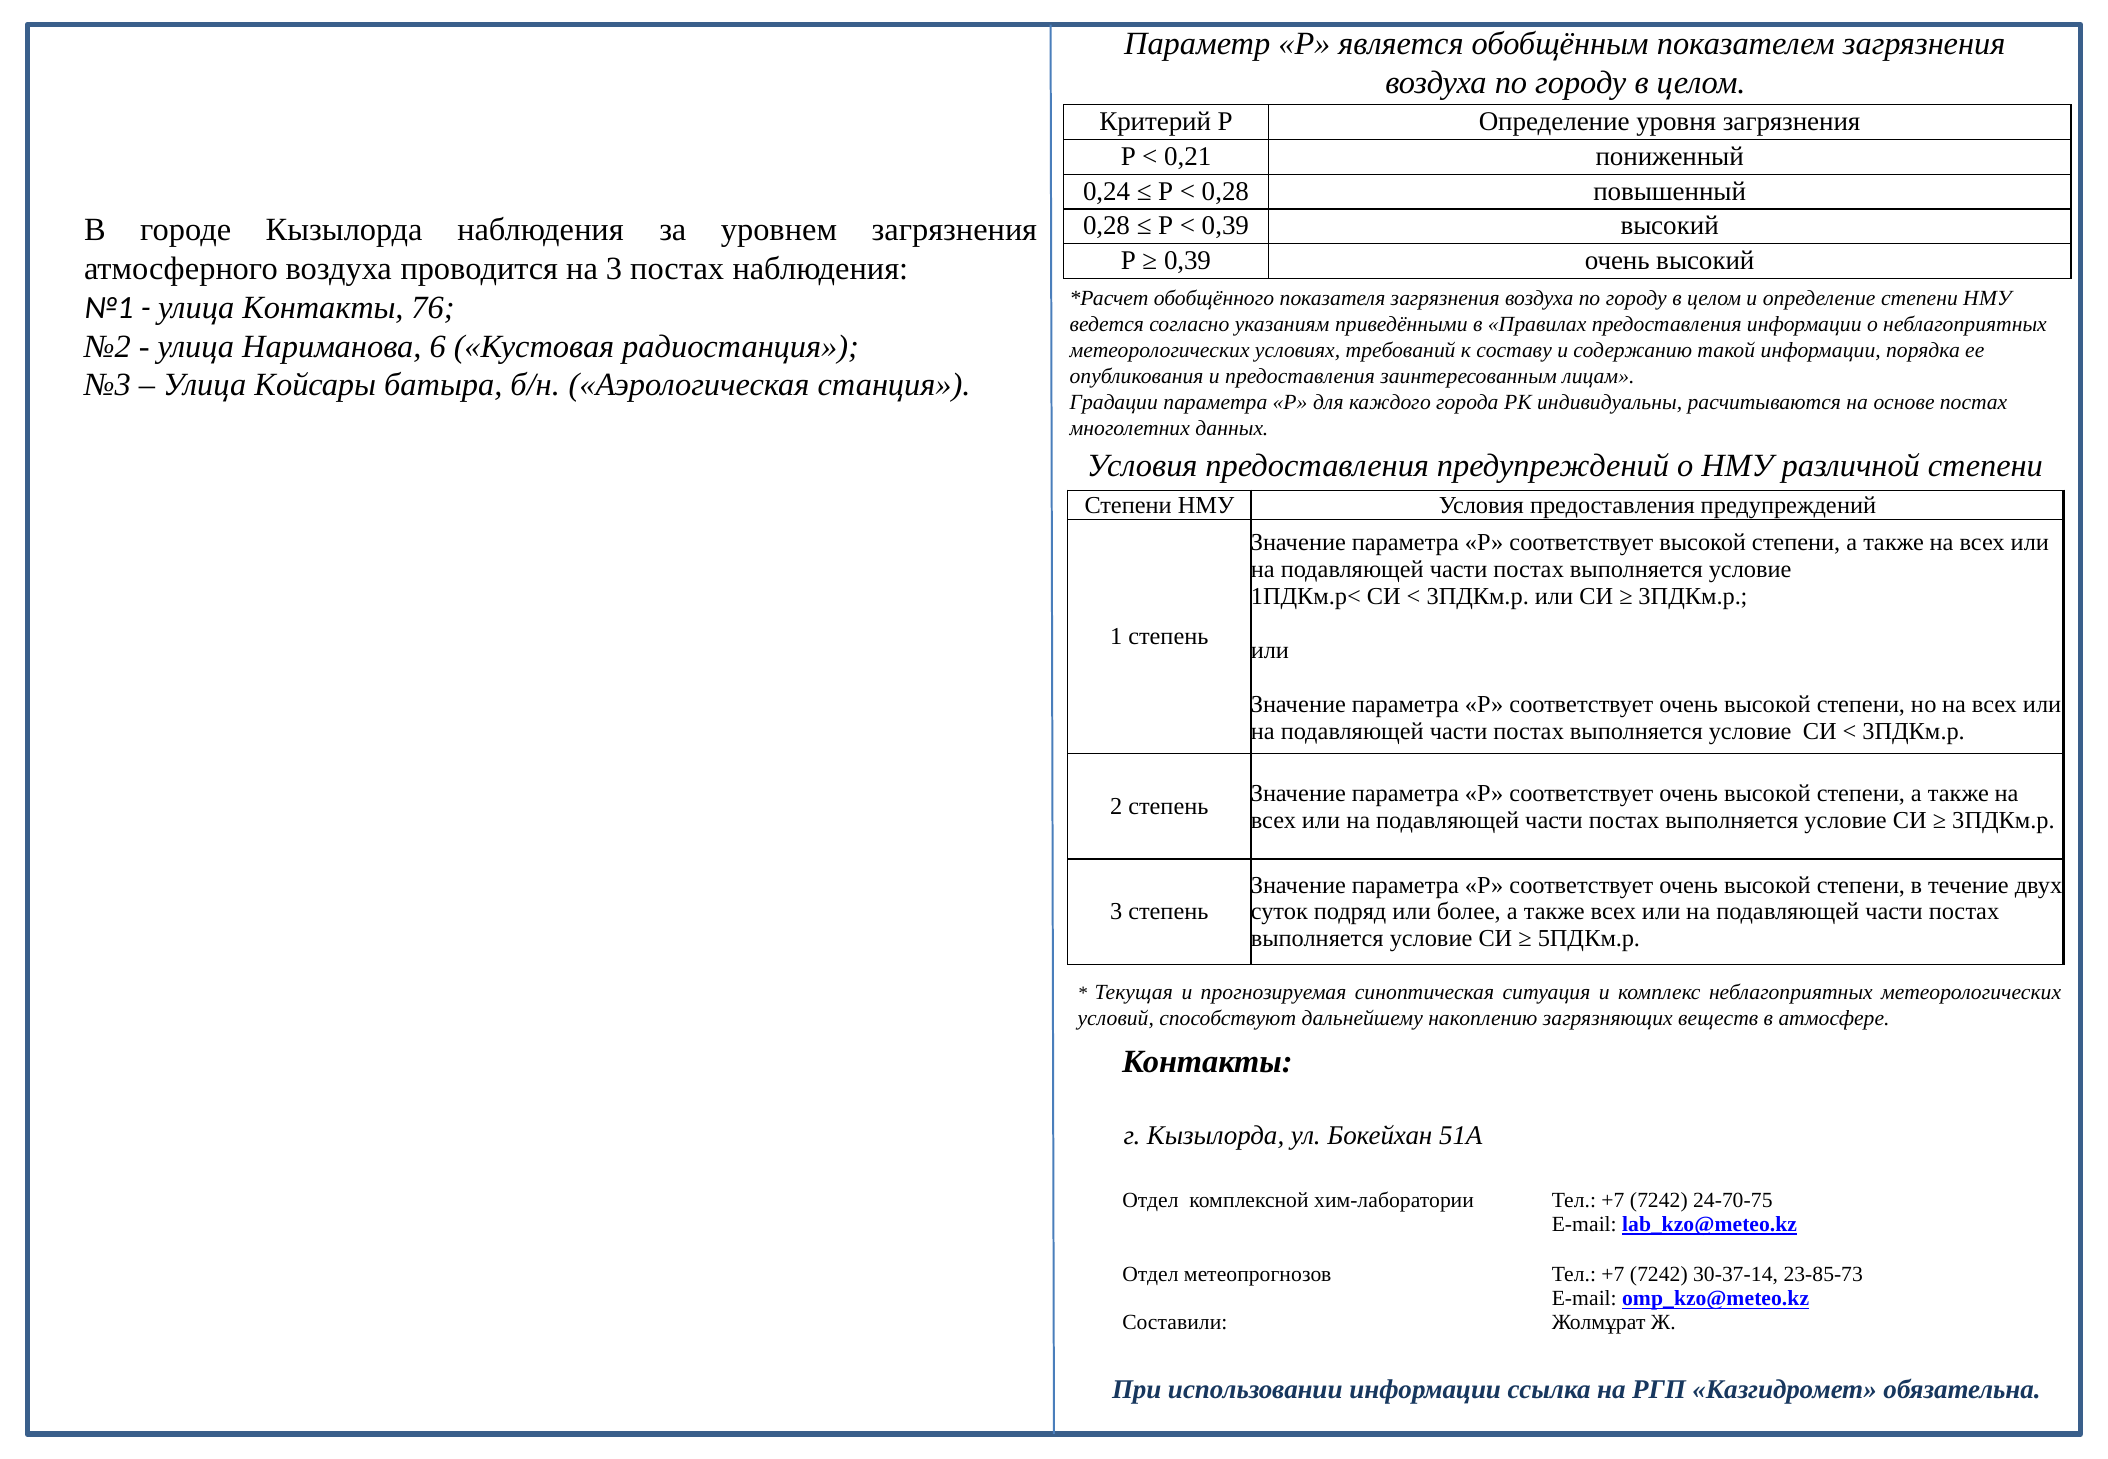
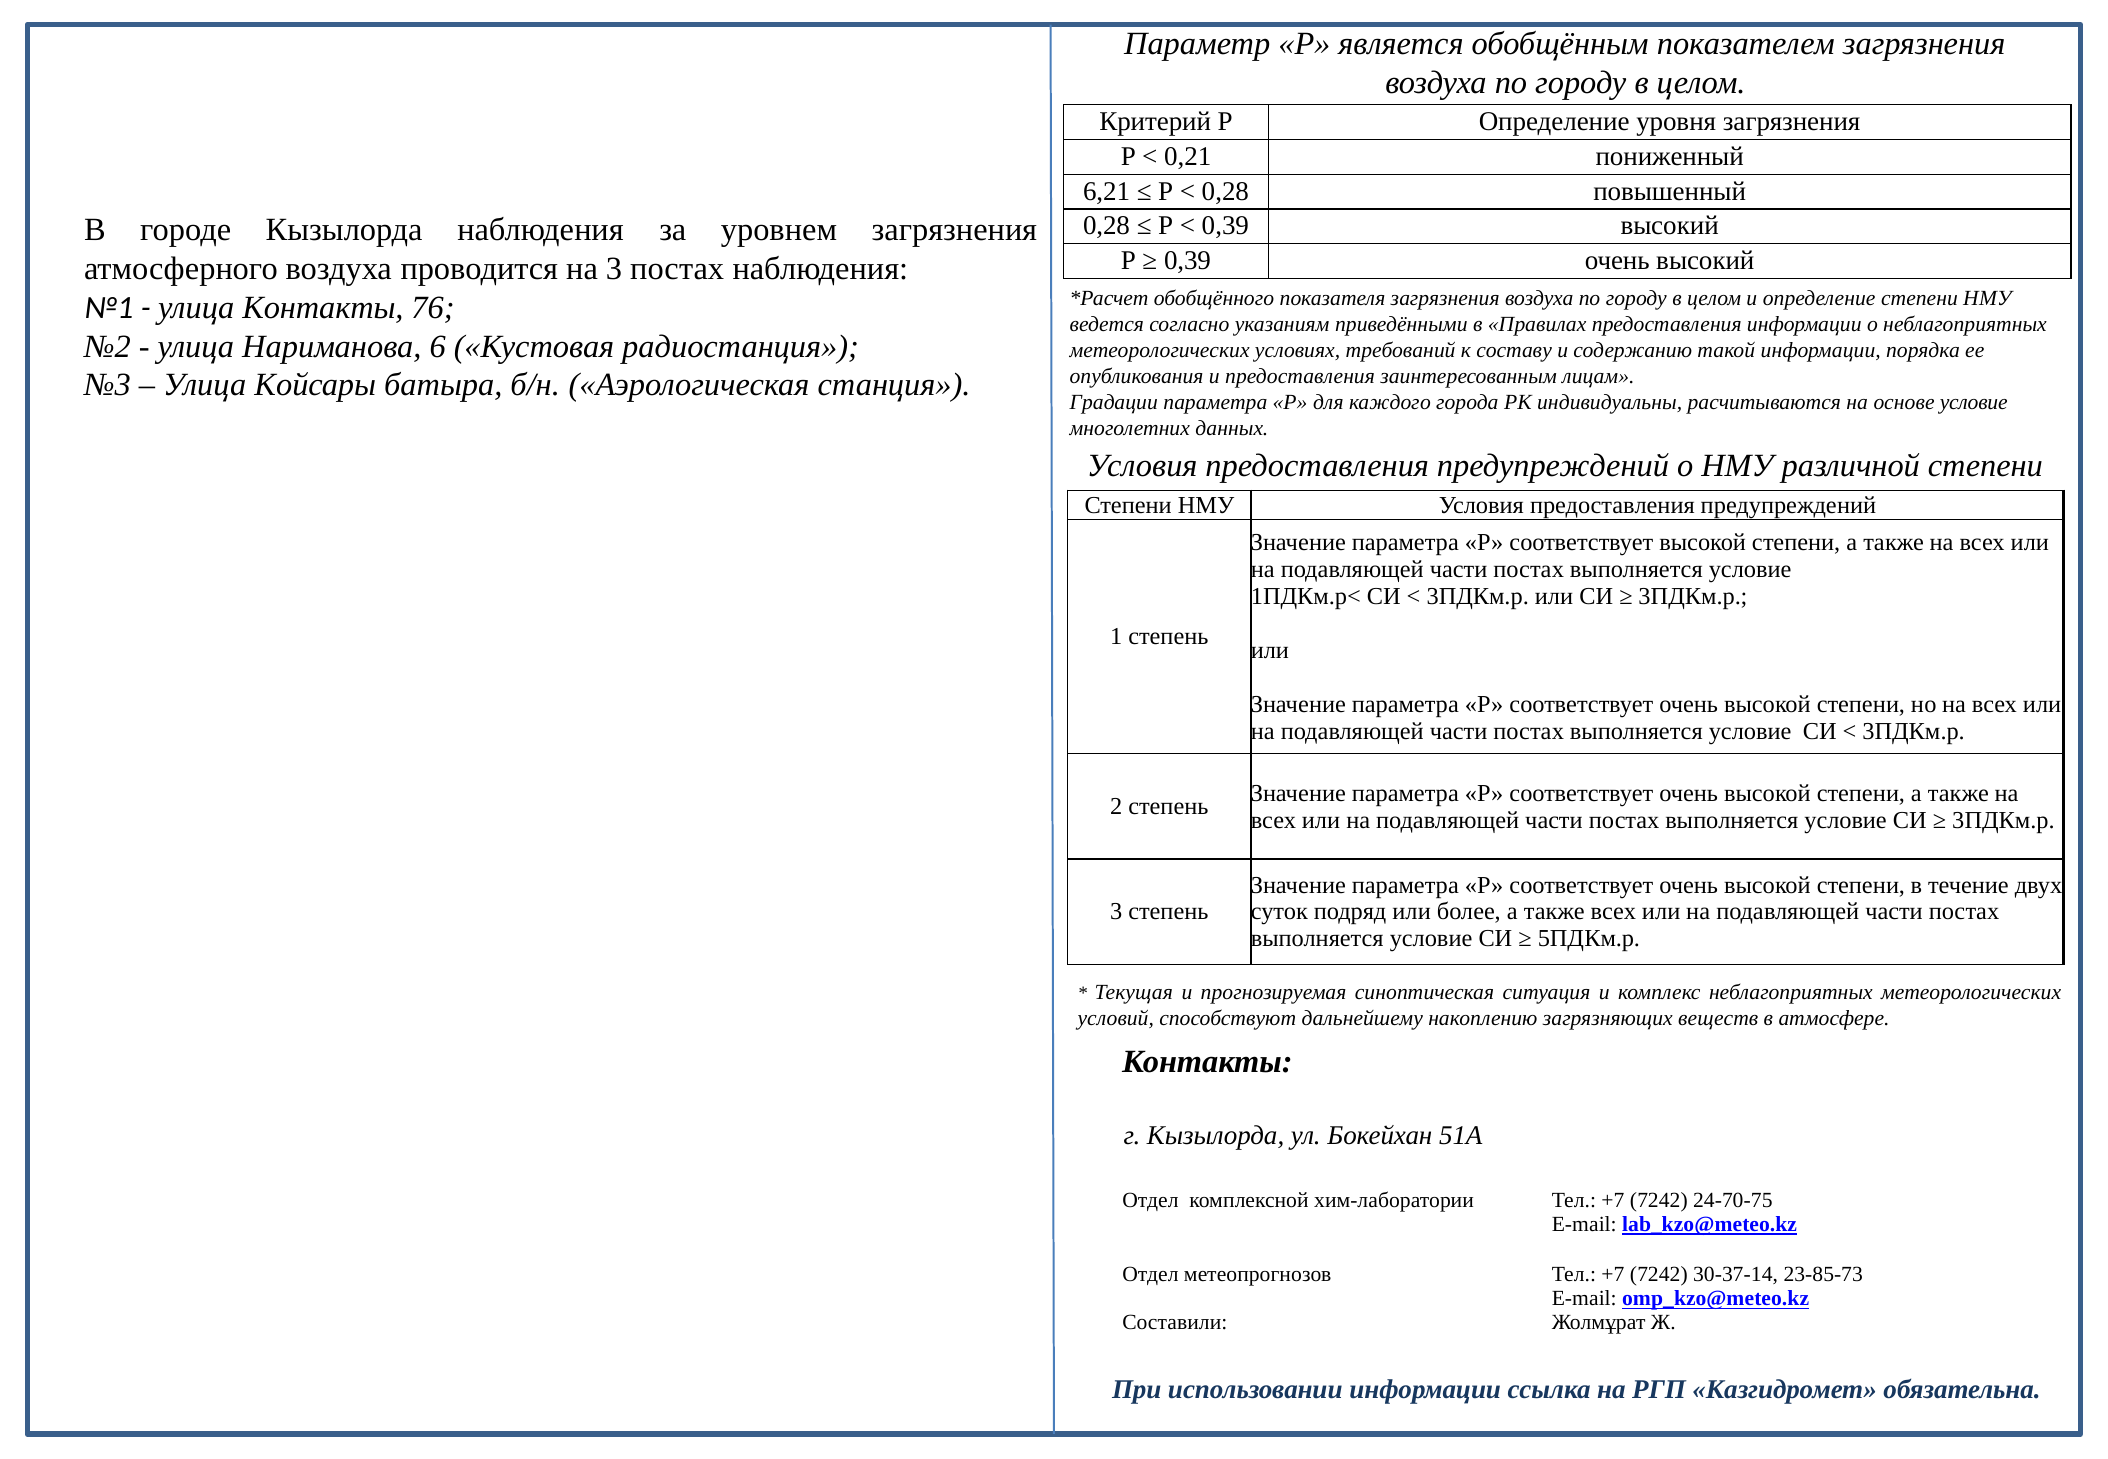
0,24: 0,24 -> 6,21
основе постах: постах -> условие
